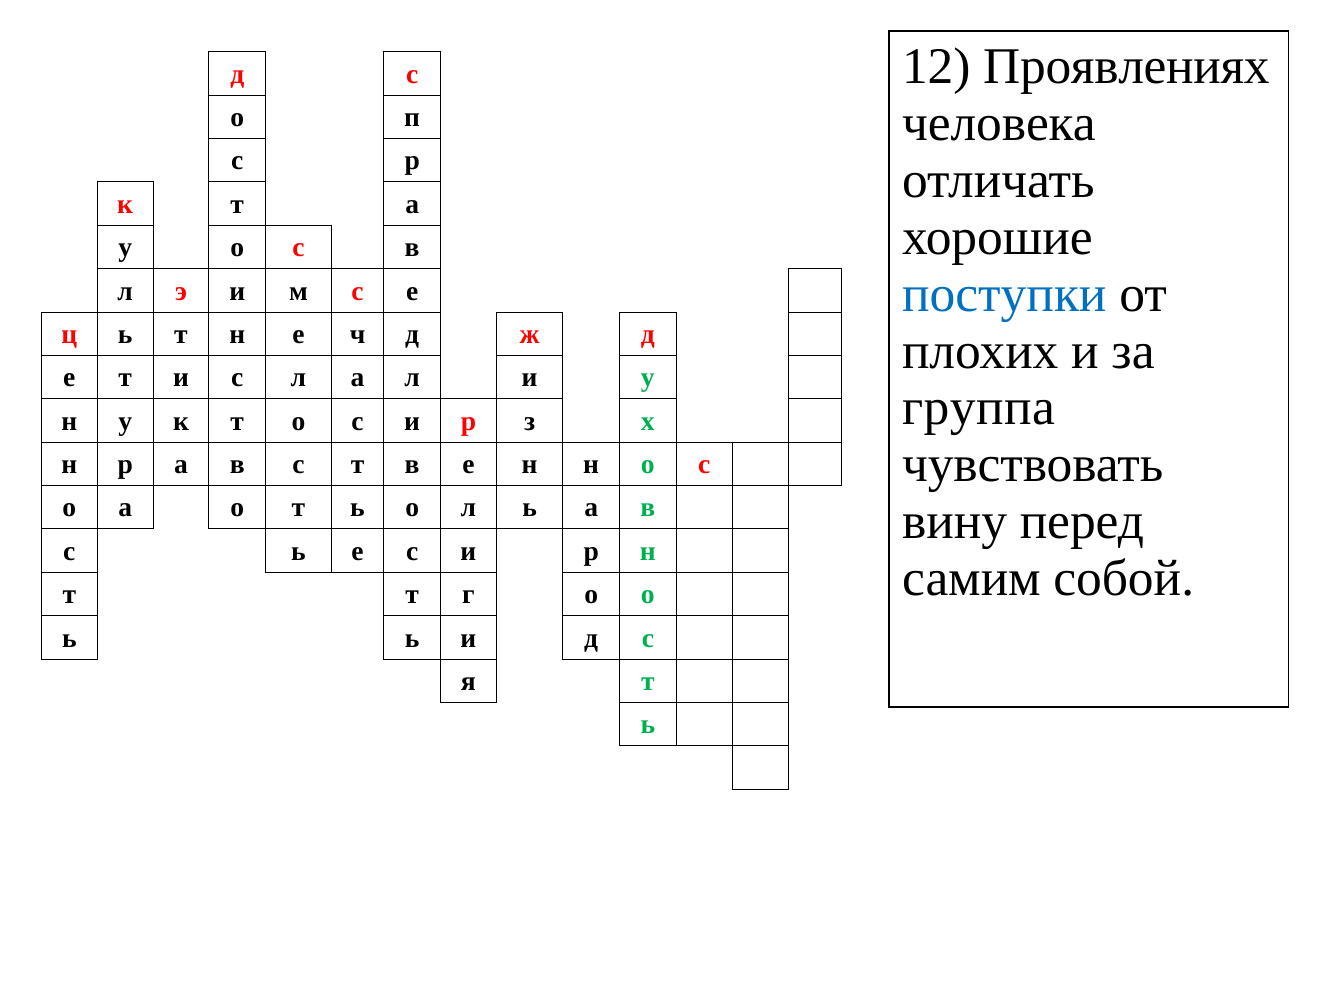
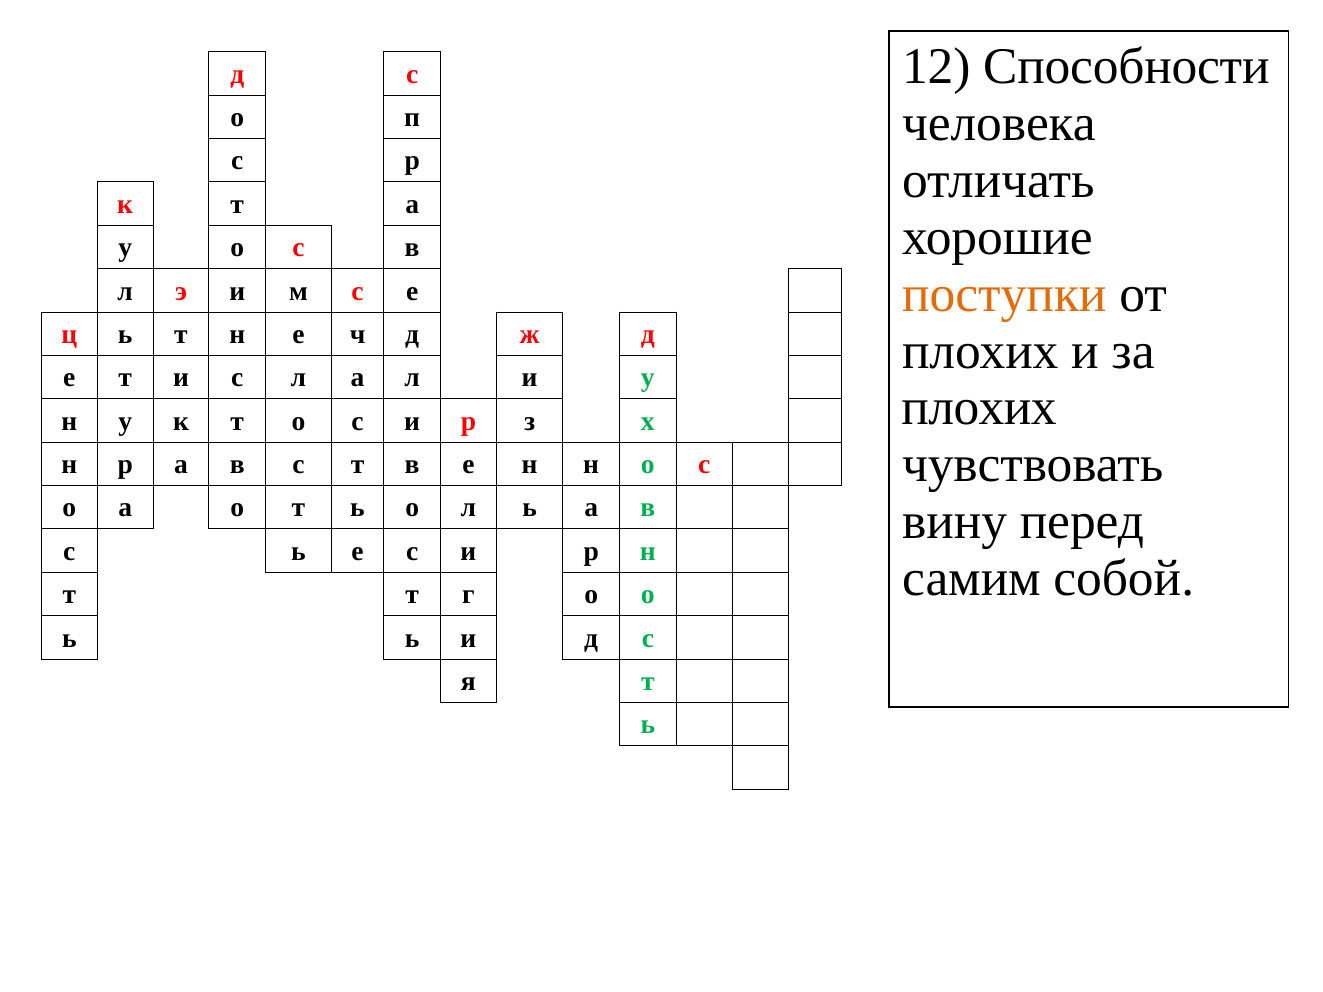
Проявлениях: Проявлениях -> Способности
поступки colour: blue -> orange
группа at (979, 408): группа -> плохих
